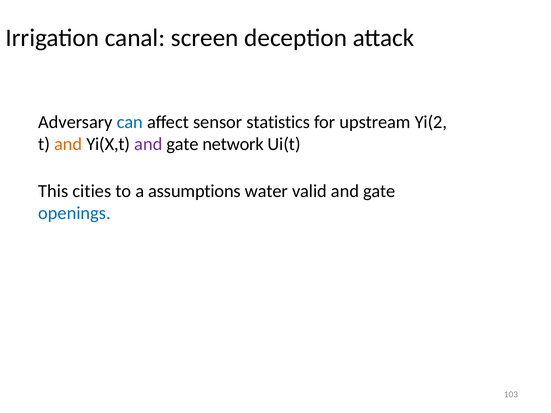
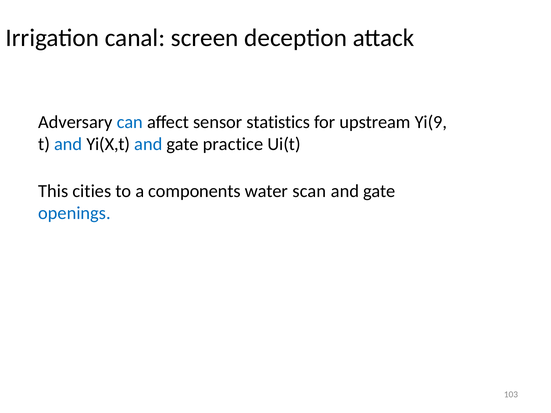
Yi(2: Yi(2 -> Yi(9
and at (68, 144) colour: orange -> blue
and at (148, 144) colour: purple -> blue
network: network -> practice
assumptions: assumptions -> components
valid: valid -> scan
